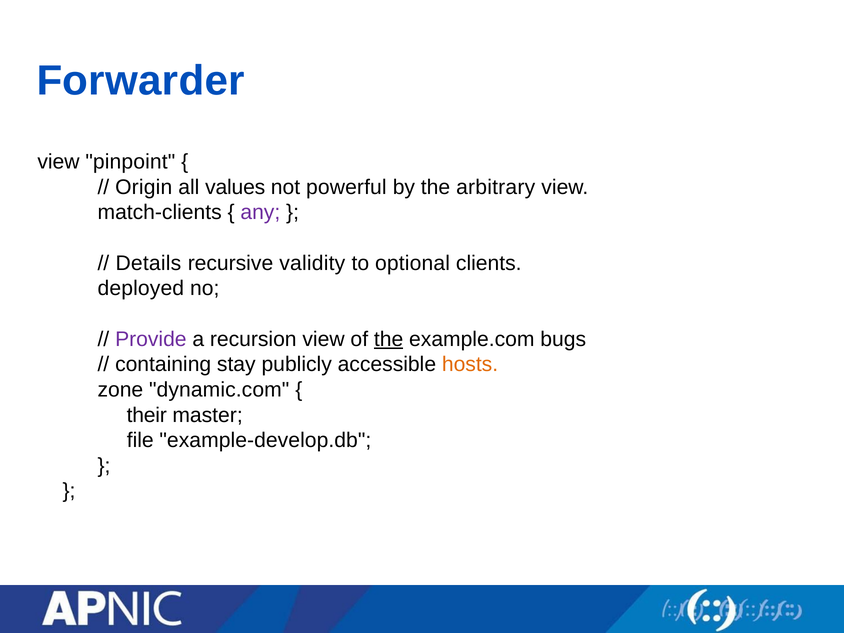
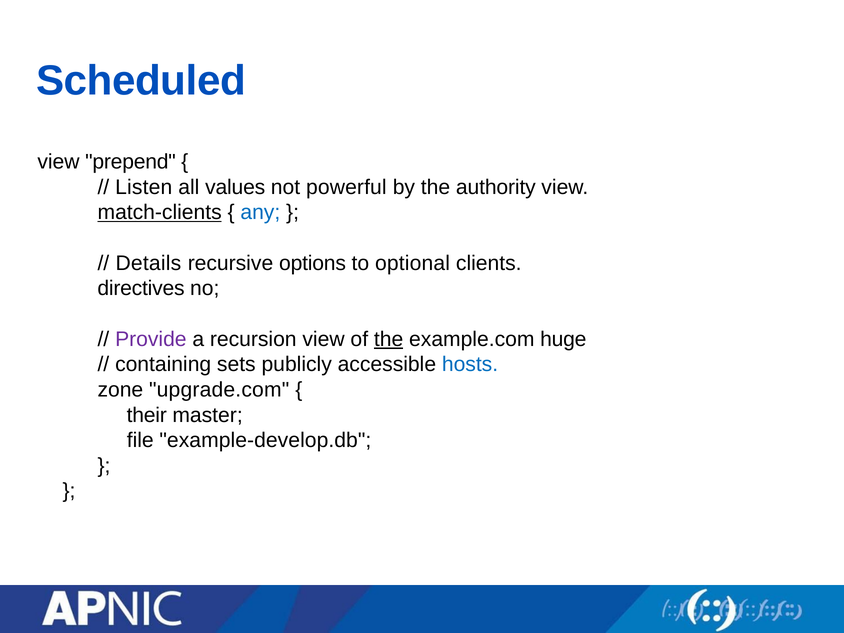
Forwarder: Forwarder -> Scheduled
pinpoint: pinpoint -> prepend
Origin: Origin -> Listen
arbitrary: arbitrary -> authority
match-clients underline: none -> present
any colour: purple -> blue
validity: validity -> options
deployed: deployed -> directives
bugs: bugs -> huge
stay: stay -> sets
hosts colour: orange -> blue
dynamic.com: dynamic.com -> upgrade.com
